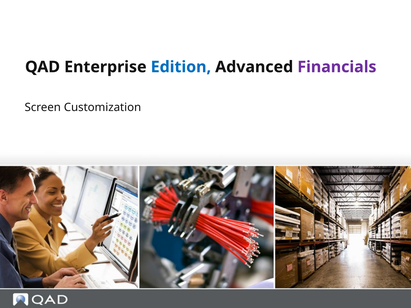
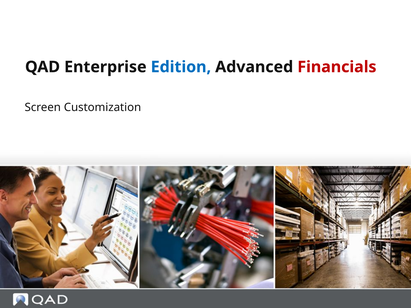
Financials colour: purple -> red
